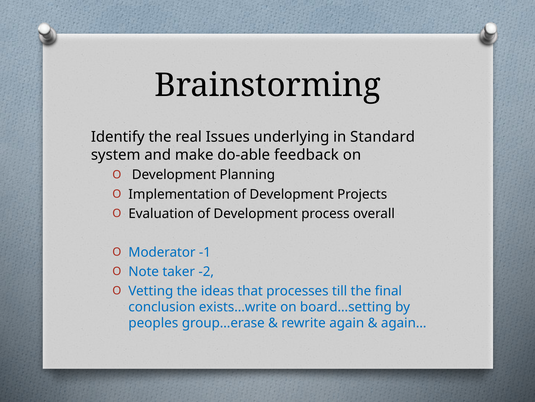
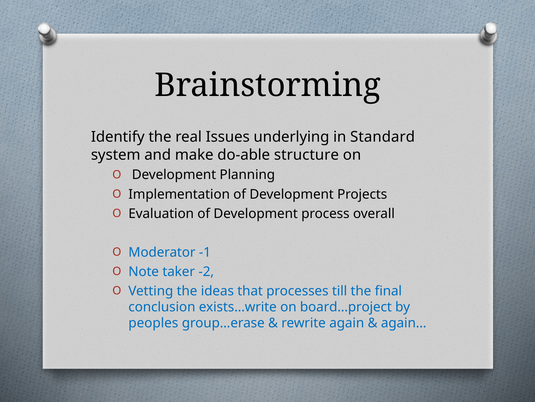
feedback: feedback -> structure
board…setting: board…setting -> board…project
